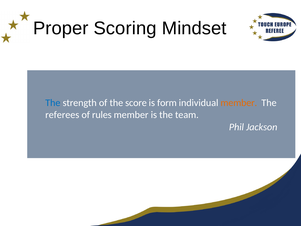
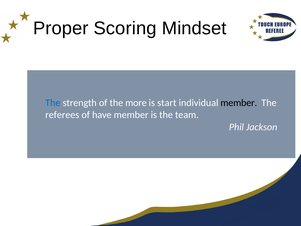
score: score -> more
form: form -> start
member at (239, 103) colour: orange -> black
rules: rules -> have
